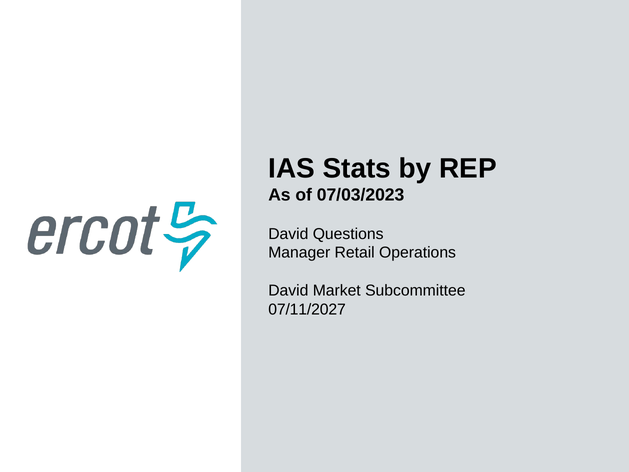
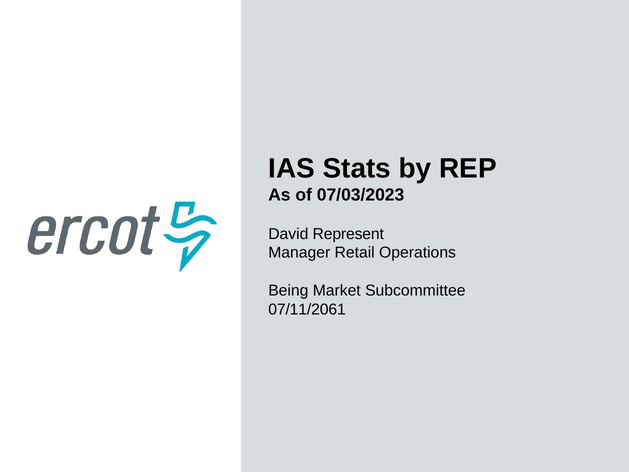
Questions: Questions -> Represent
David at (288, 290): David -> Being
07/11/2027: 07/11/2027 -> 07/11/2061
